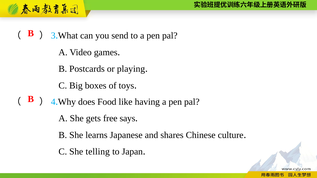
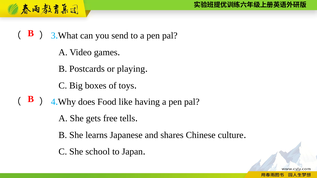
says: says -> tells
telling: telling -> school
